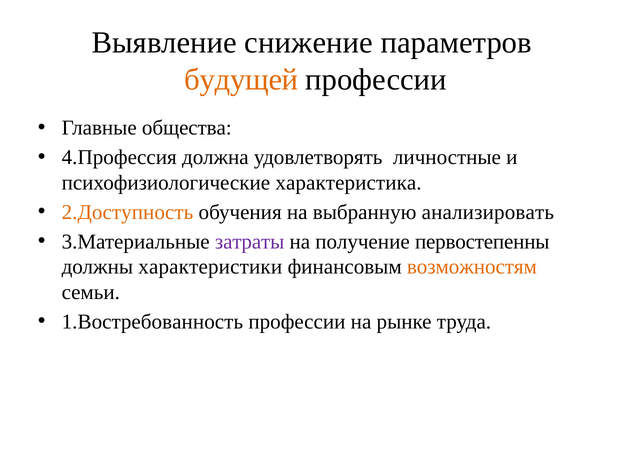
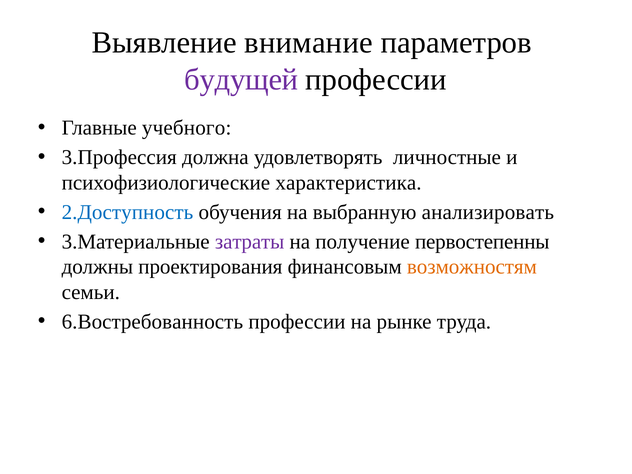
снижение: снижение -> внимание
будущей colour: orange -> purple
общества: общества -> учебного
4.Профессия: 4.Профессия -> 3.Профессия
2.Доступность colour: orange -> blue
характеристики: характеристики -> проектирования
1.Востребованность: 1.Востребованность -> 6.Востребованность
